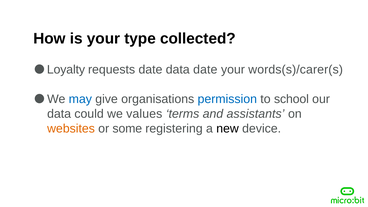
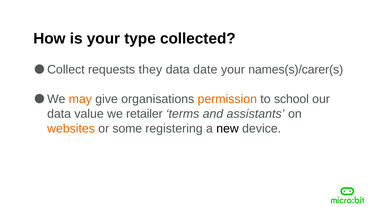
Loyalty: Loyalty -> Collect
requests date: date -> they
words(s)/carer(s: words(s)/carer(s -> names(s)/carer(s
may colour: blue -> orange
permission colour: blue -> orange
could: could -> value
values: values -> retailer
